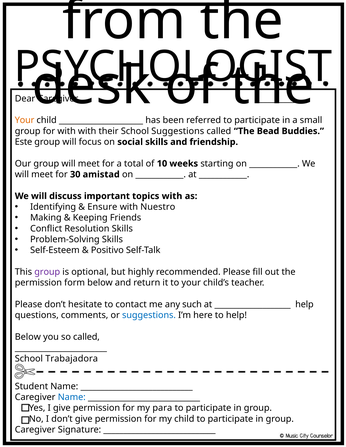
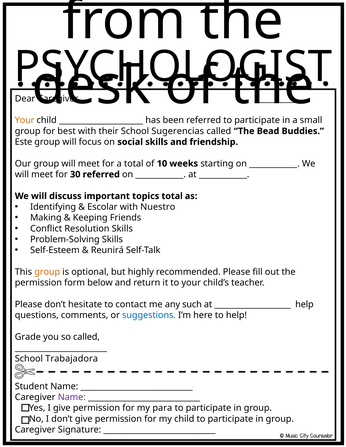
for with: with -> best
School Suggestions: Suggestions -> Sugerencias
30 amistad: amistad -> referred
topics with: with -> total
Ensure: Ensure -> Escolar
Positivo: Positivo -> Reunirá
group at (47, 272) colour: purple -> orange
Below at (28, 337): Below -> Grade
Name at (72, 398) colour: blue -> purple
